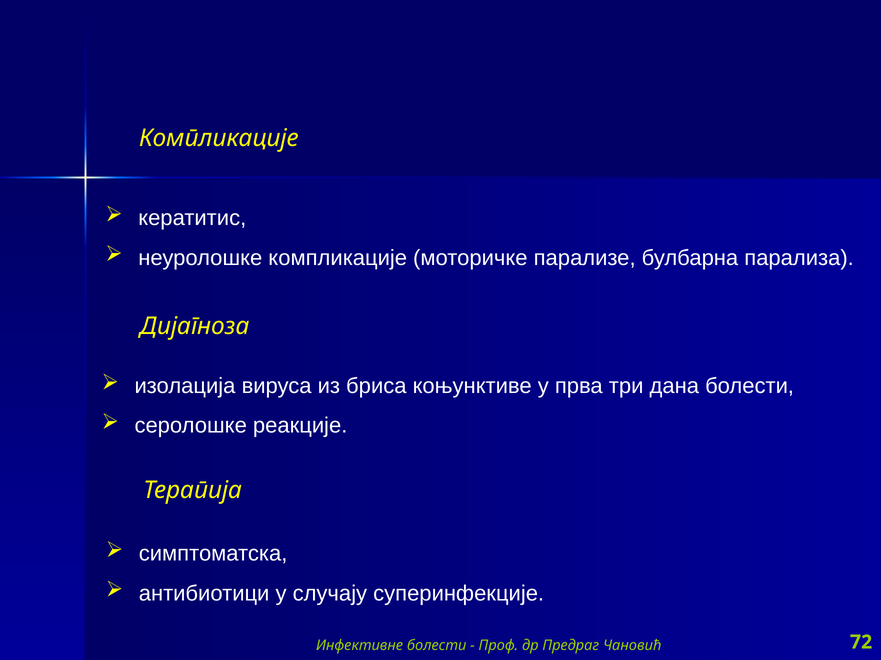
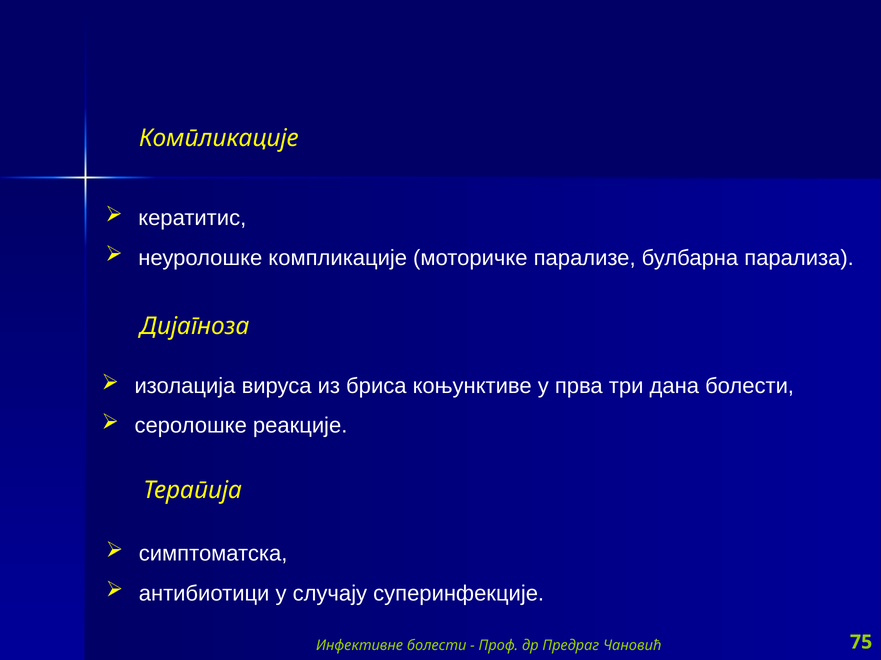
72: 72 -> 75
